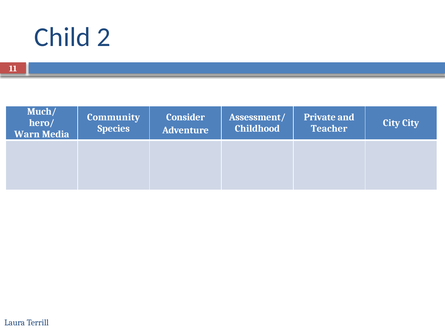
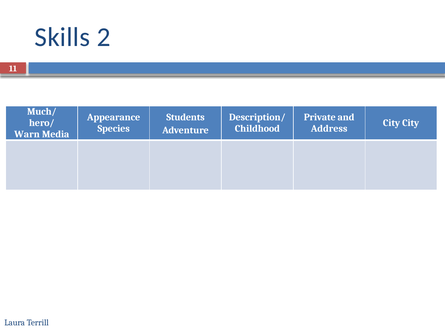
Child: Child -> Skills
Community: Community -> Appearance
Consider: Consider -> Students
Assessment/: Assessment/ -> Description/
Teacher: Teacher -> Address
